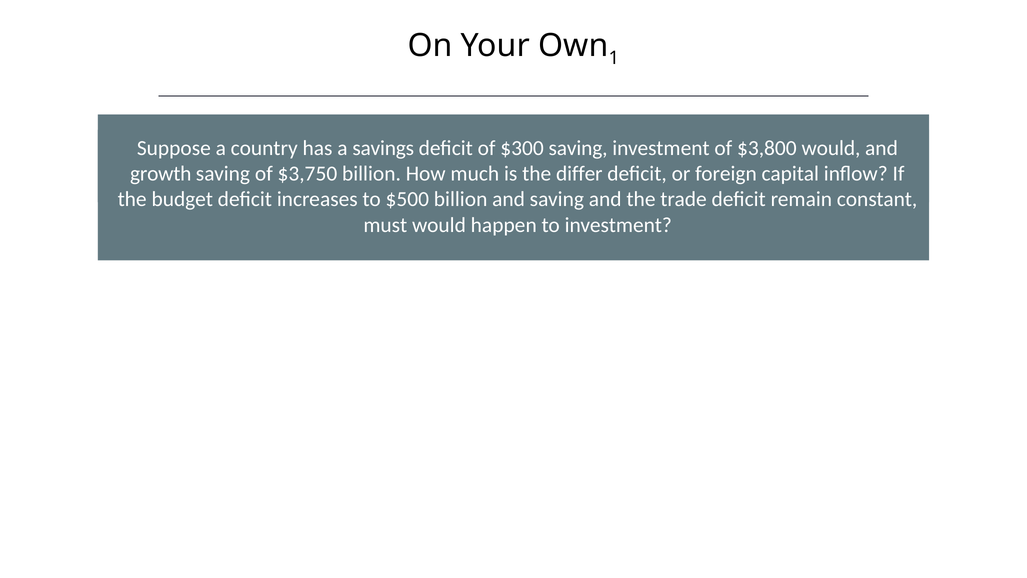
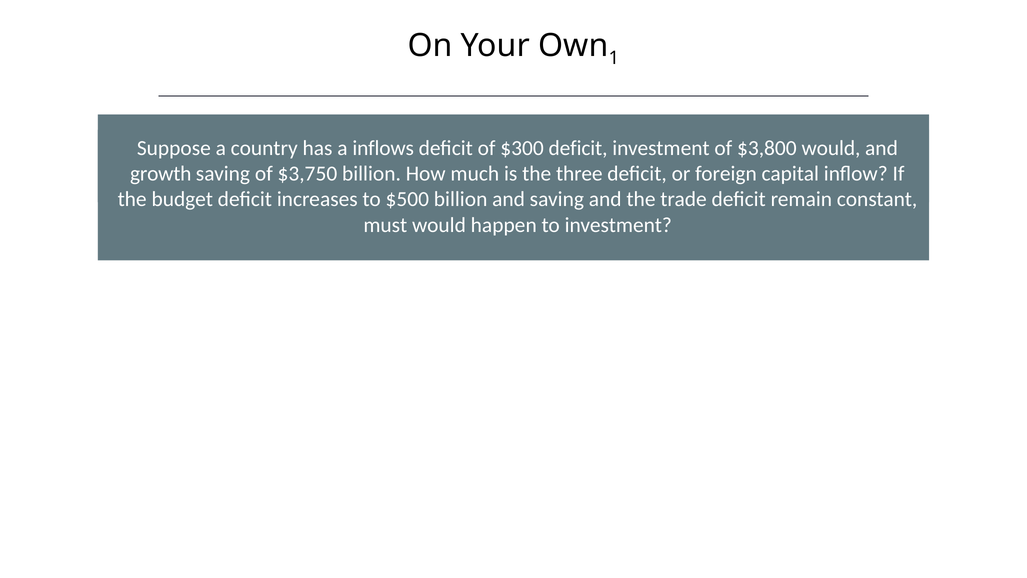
savings: savings -> inflows
$300 saving: saving -> deficit
differ: differ -> three
